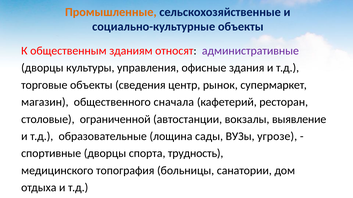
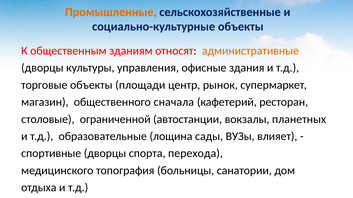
административные colour: purple -> orange
сведения: сведения -> площади
выявление: выявление -> планетных
угрозе: угрозе -> влияет
трудность: трудность -> перехода
